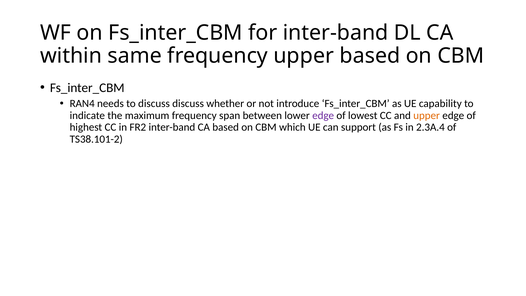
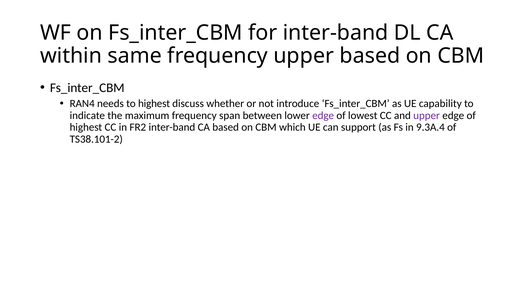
to discuss: discuss -> highest
upper at (427, 115) colour: orange -> purple
2.3A.4: 2.3A.4 -> 9.3A.4
